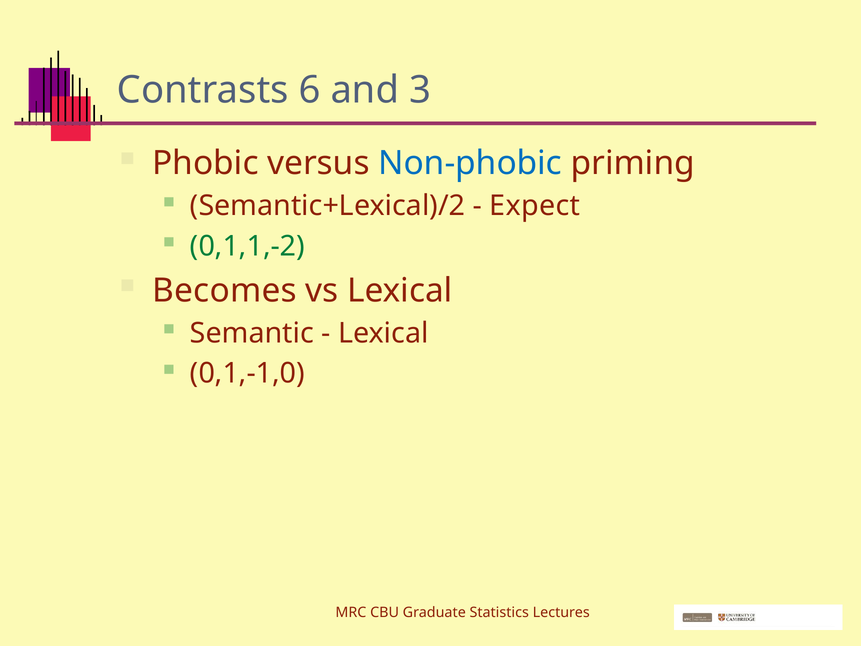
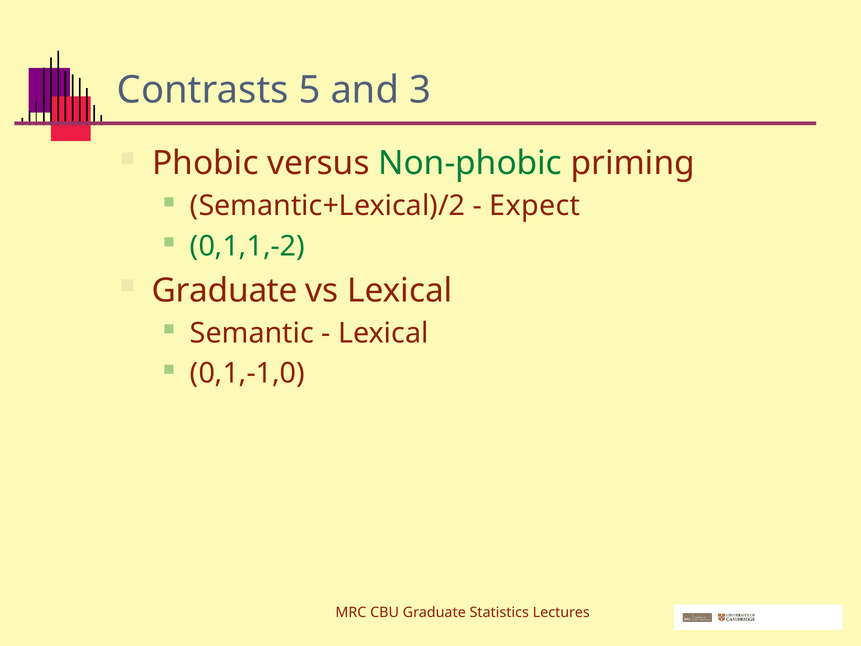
6: 6 -> 5
Non-phobic colour: blue -> green
Becomes at (224, 290): Becomes -> Graduate
